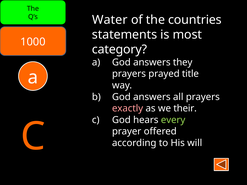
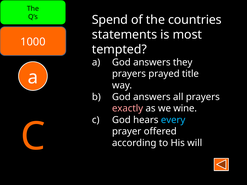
Water: Water -> Spend
category: category -> tempted
their: their -> wine
every colour: light green -> light blue
